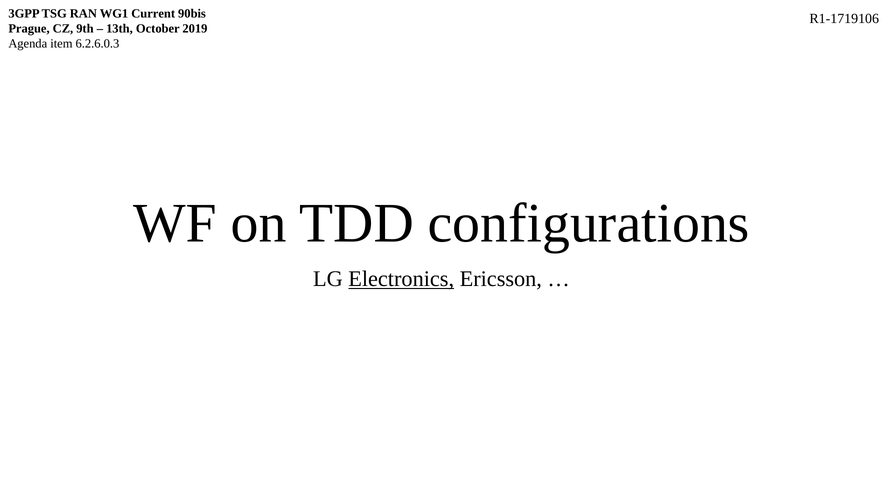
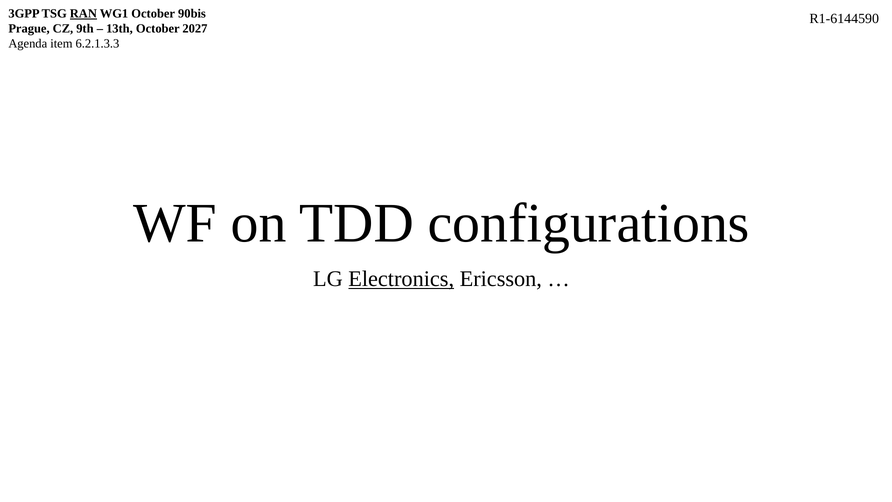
RAN underline: none -> present
WG1 Current: Current -> October
R1-1719106: R1-1719106 -> R1-6144590
2019: 2019 -> 2027
6.2.6.0.3: 6.2.6.0.3 -> 6.2.1.3.3
